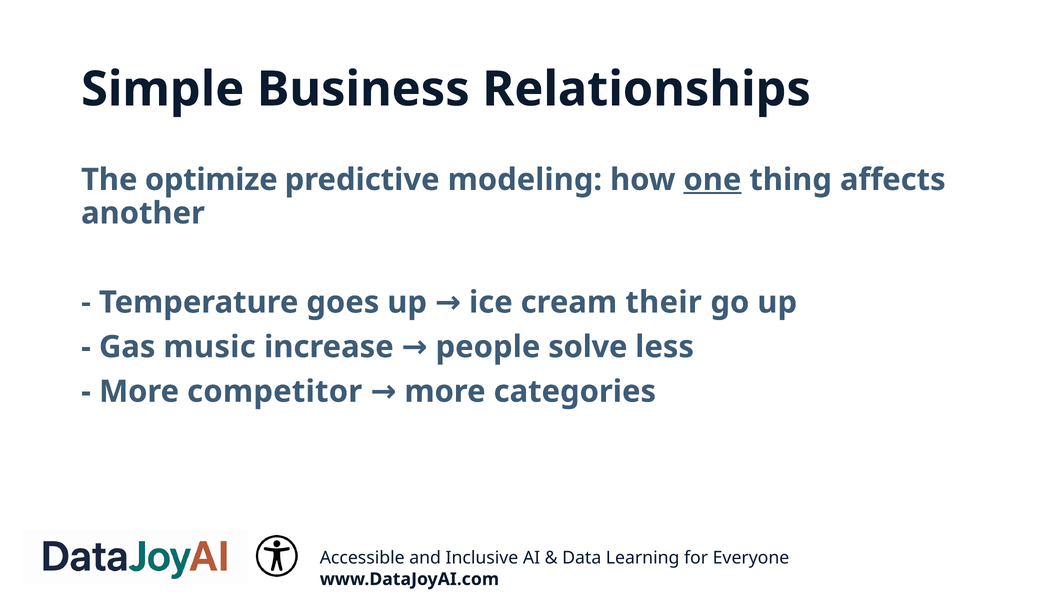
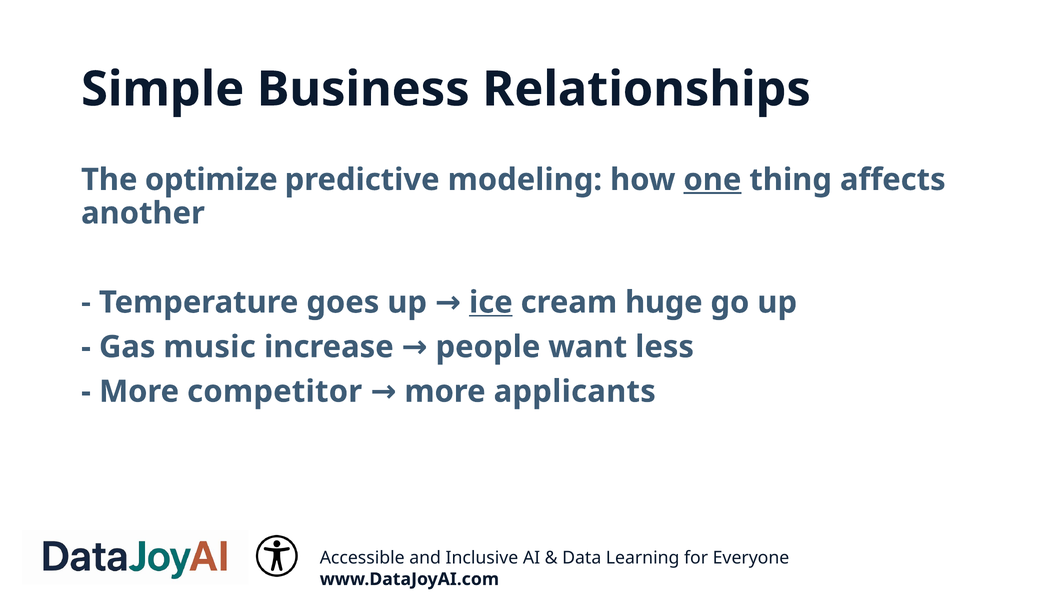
ice underline: none -> present
their: their -> huge
solve: solve -> want
categories: categories -> applicants
